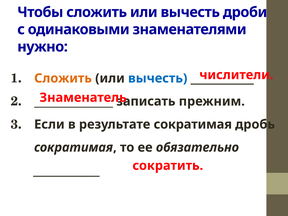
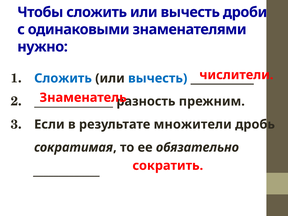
Сложить at (63, 78) colour: orange -> blue
записать: записать -> разность
результате сократимая: сократимая -> множители
